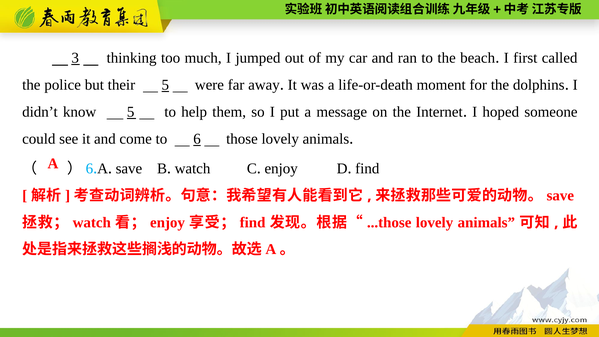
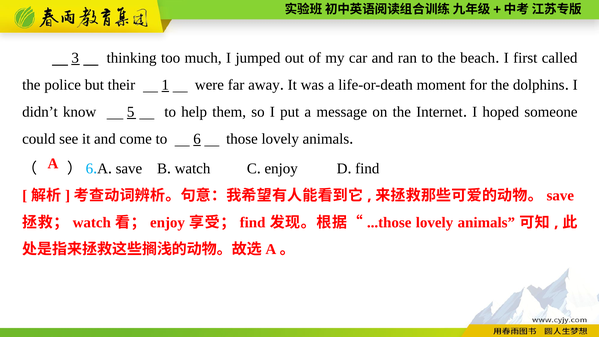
their 5: 5 -> 1
